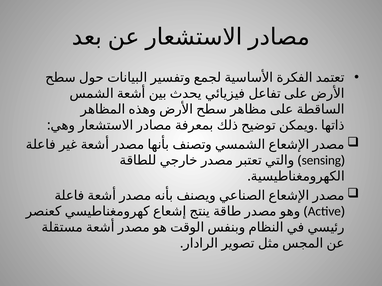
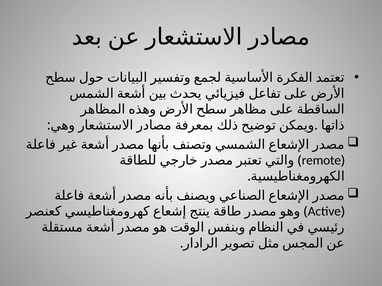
sensing: sensing -> remote
